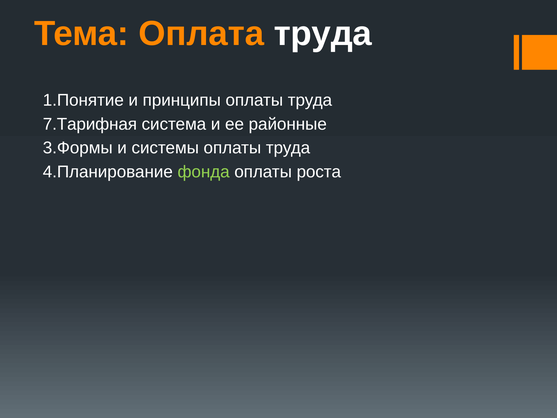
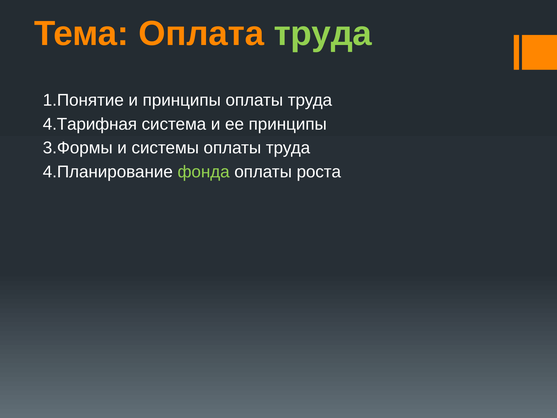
труда at (323, 34) colour: white -> light green
7.Тарифная: 7.Тарифная -> 4.Тарифная
ее районные: районные -> принципы
